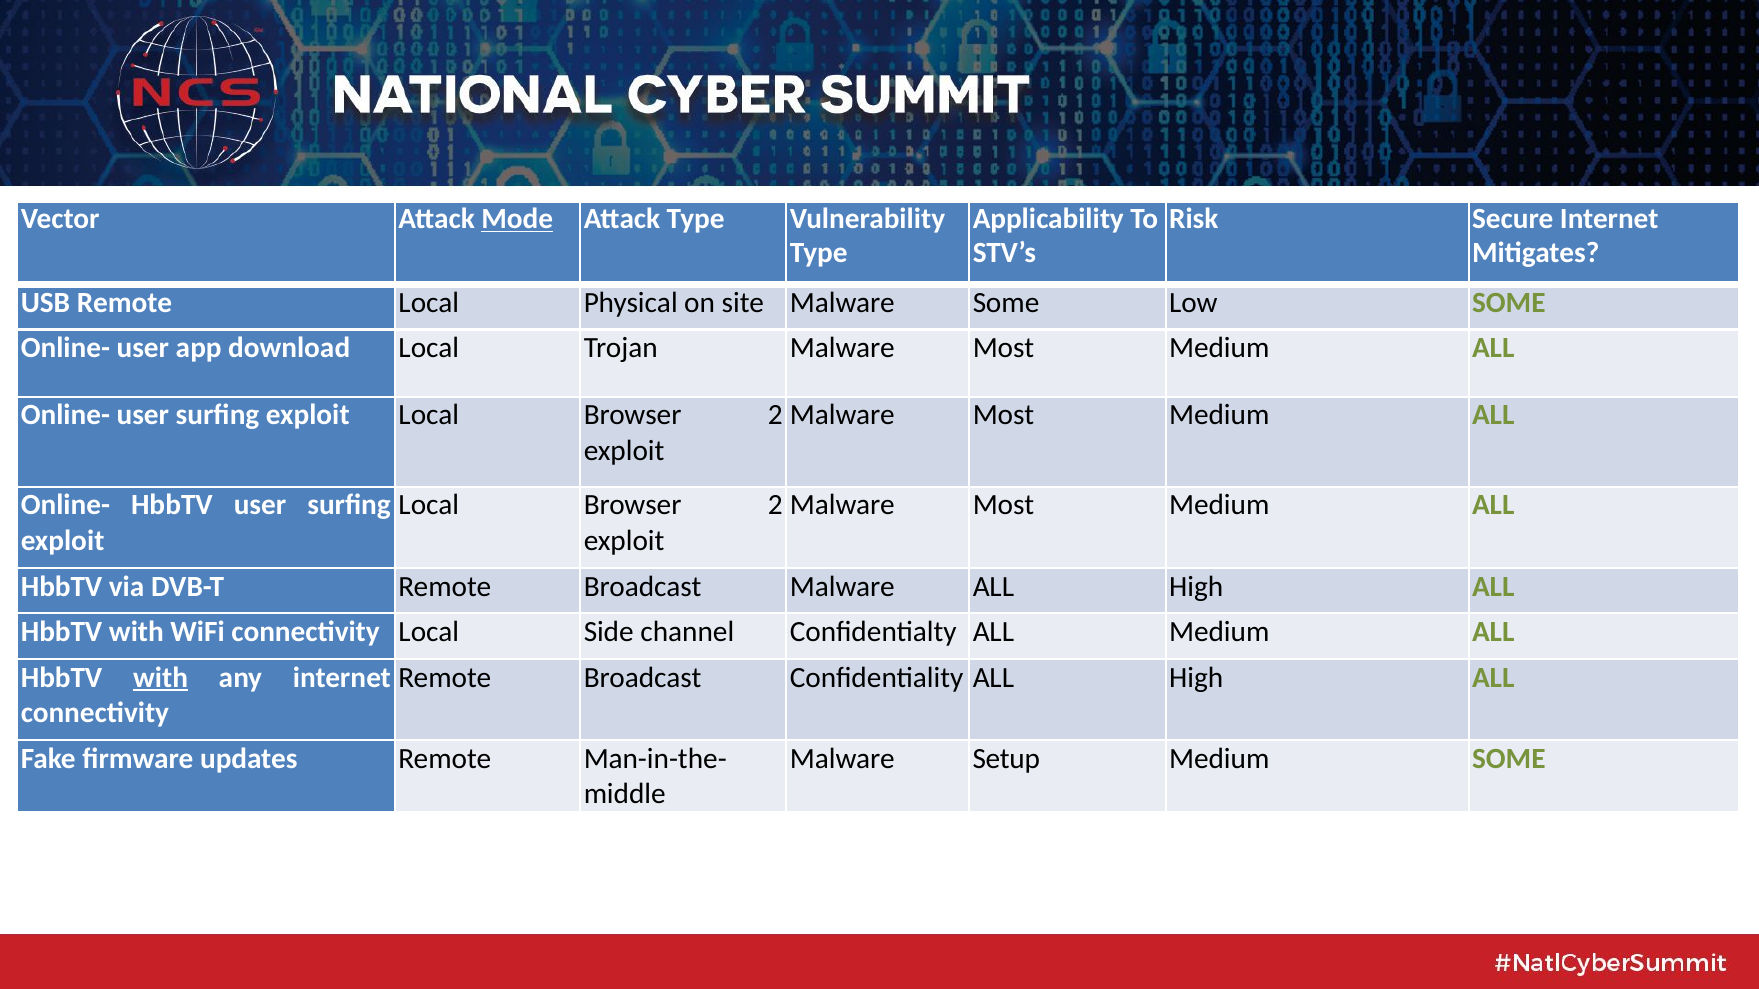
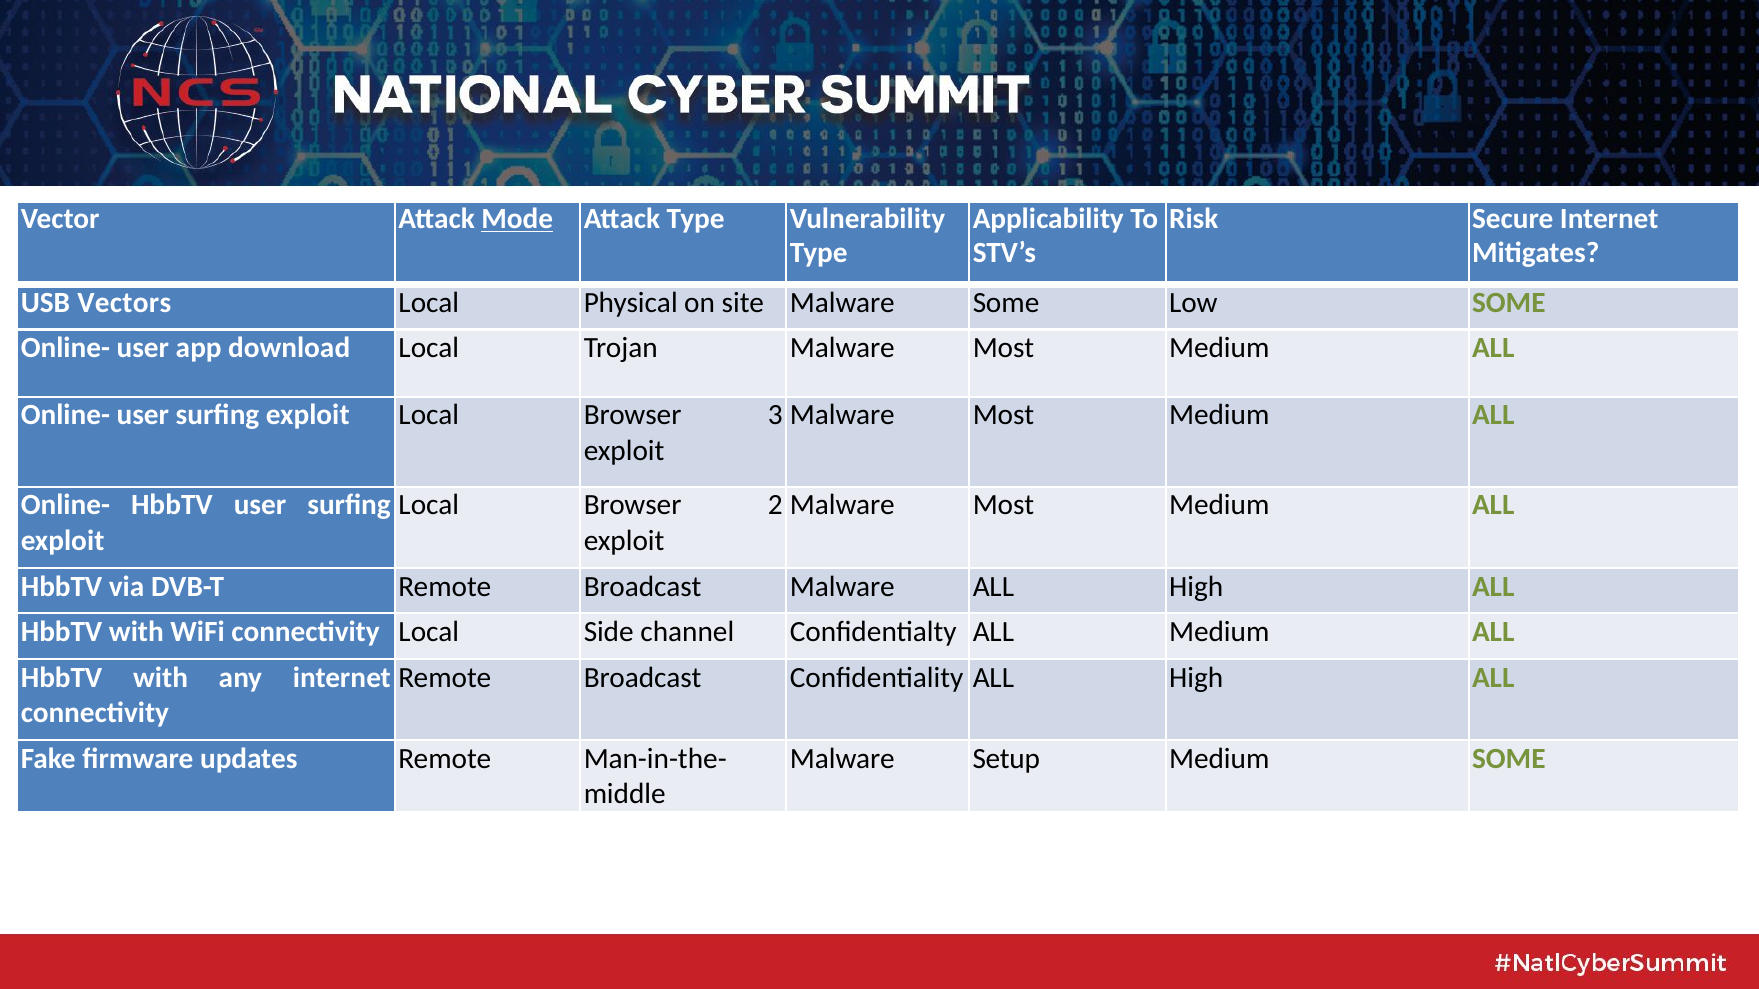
USB Remote: Remote -> Vectors
2 at (775, 415): 2 -> 3
with at (161, 678) underline: present -> none
